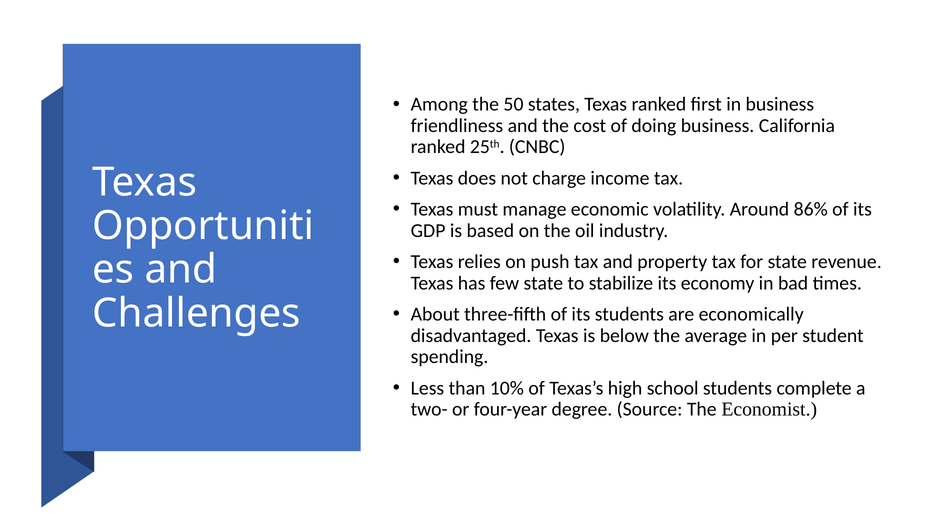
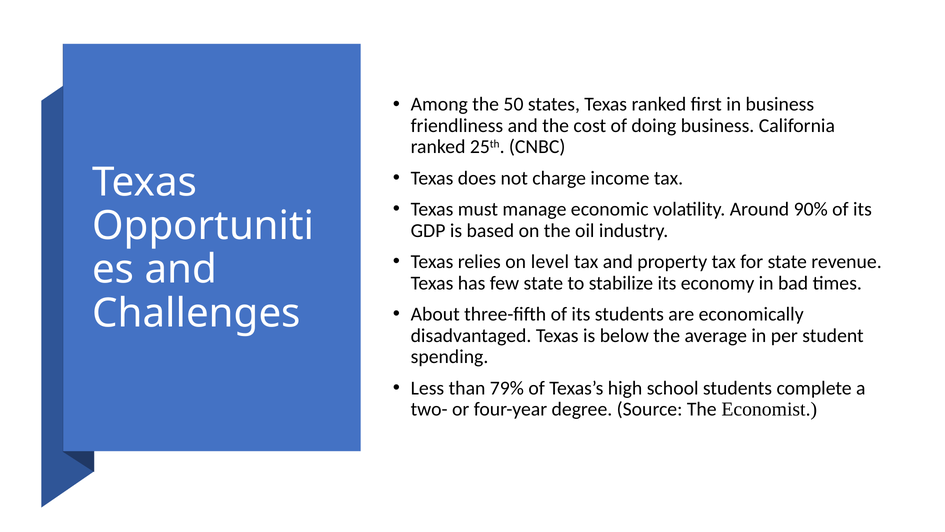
86%: 86% -> 90%
push: push -> level
10%: 10% -> 79%
